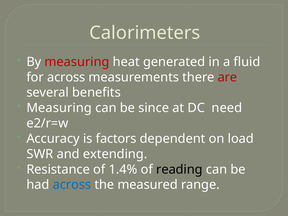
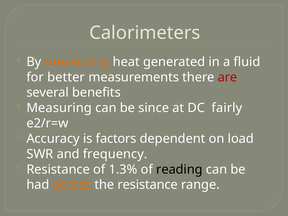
measuring at (77, 62) colour: red -> orange
for across: across -> better
need: need -> fairly
extending: extending -> frequency
1.4%: 1.4% -> 1.3%
across at (72, 185) colour: blue -> orange
the measured: measured -> resistance
